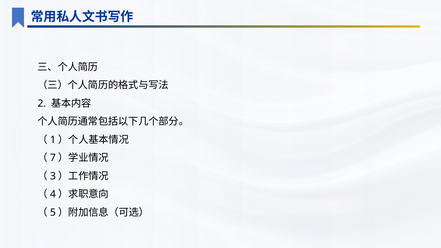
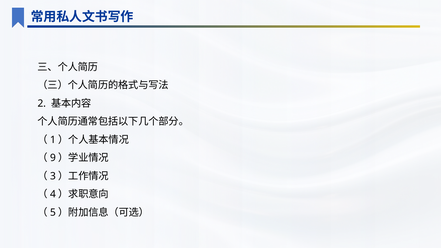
7: 7 -> 9
